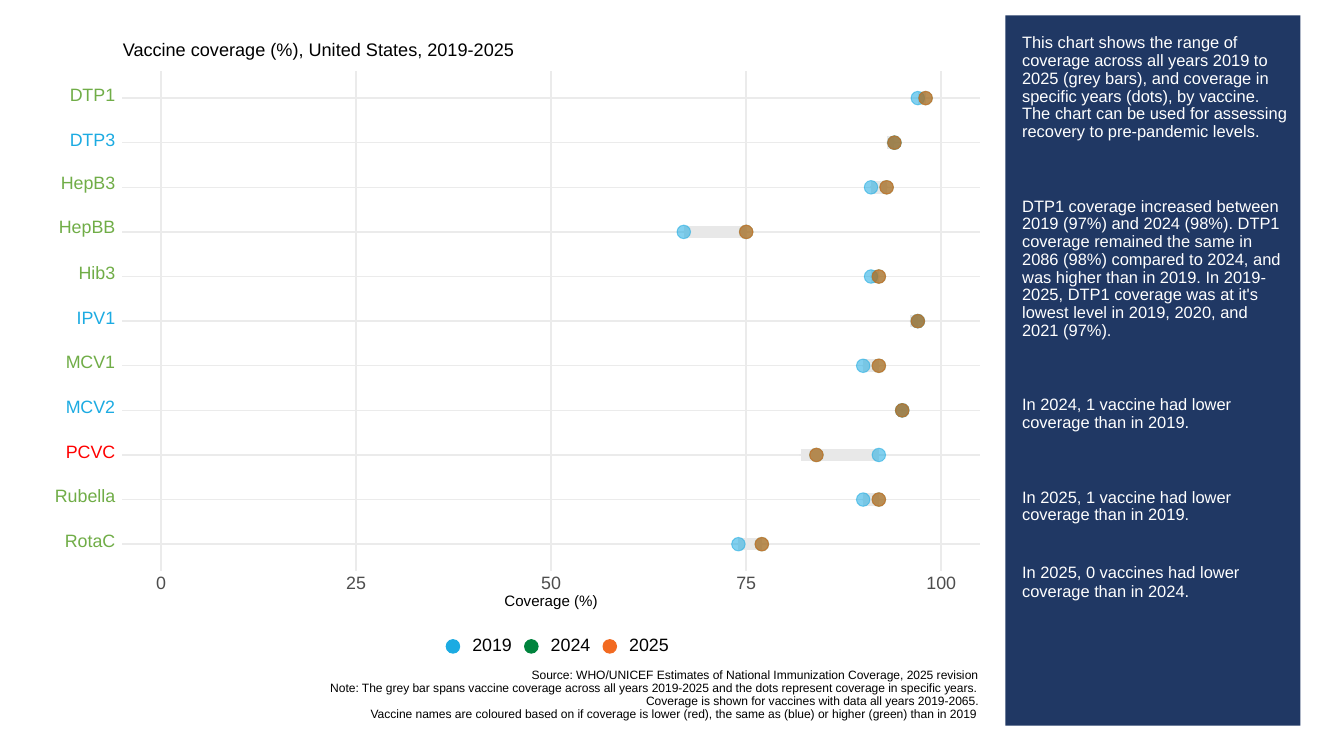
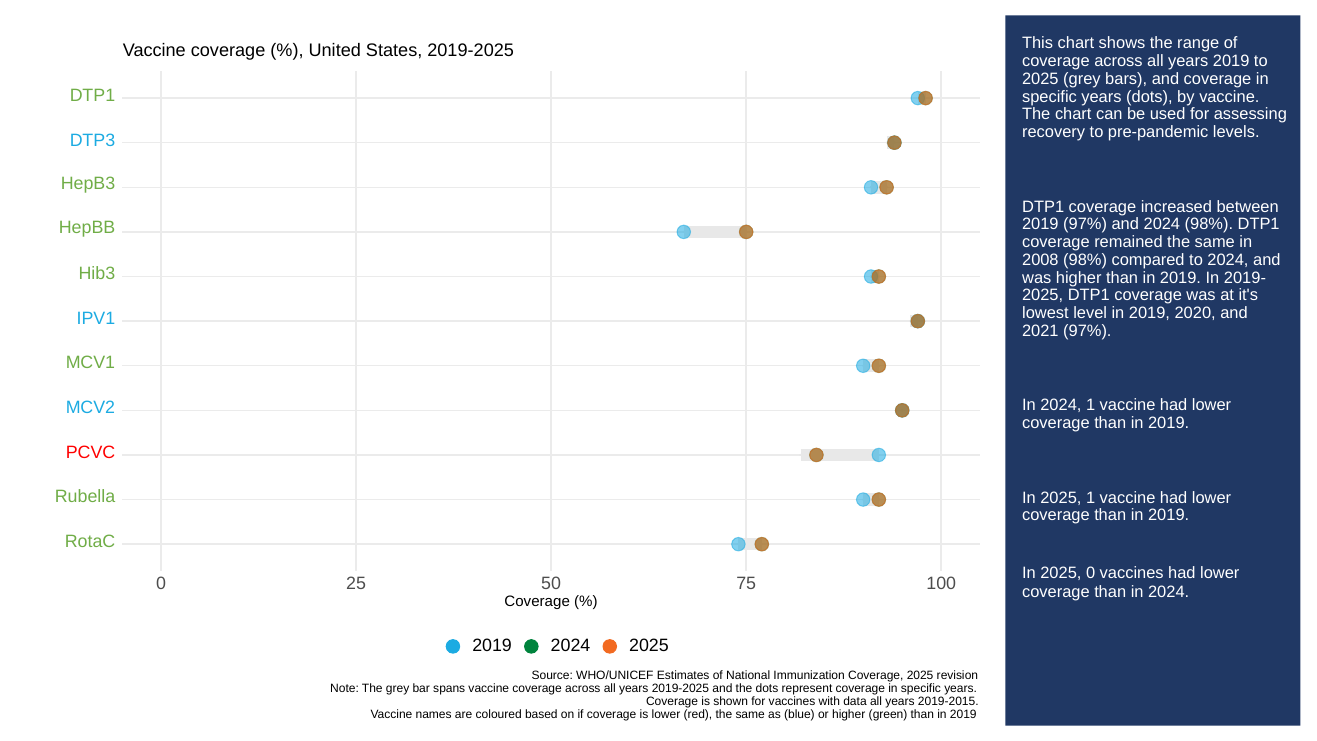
2086: 2086 -> 2008
2019-2065: 2019-2065 -> 2019-2015
